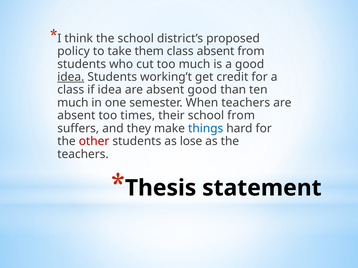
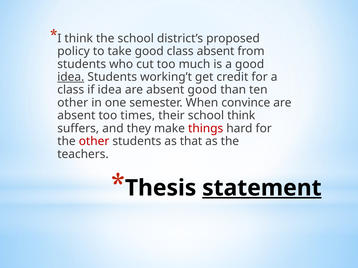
take them: them -> good
much at (73, 103): much -> other
When teachers: teachers -> convince
school from: from -> think
things colour: blue -> red
lose: lose -> that
statement underline: none -> present
